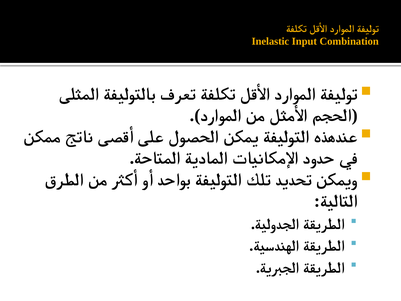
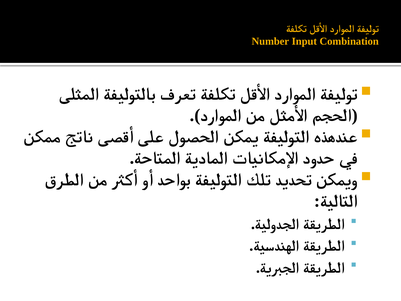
Inelastic: Inelastic -> Number
